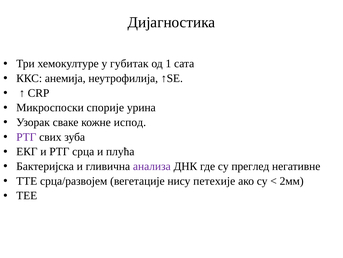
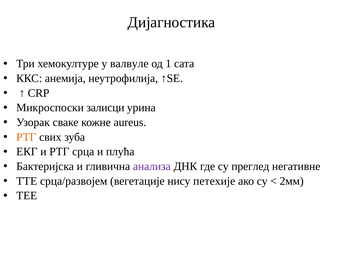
губитак: губитак -> валвуле
спорије: спорије -> залисци
испод: испод -> aureus
РТГ at (26, 137) colour: purple -> orange
